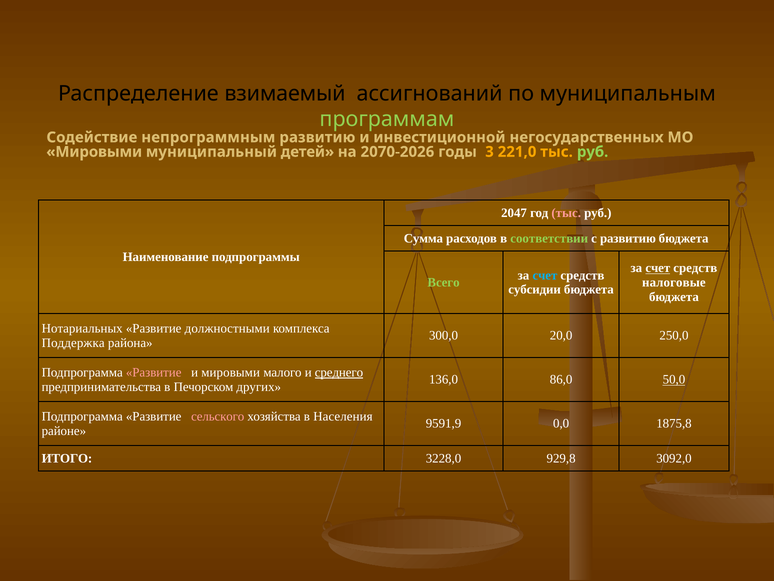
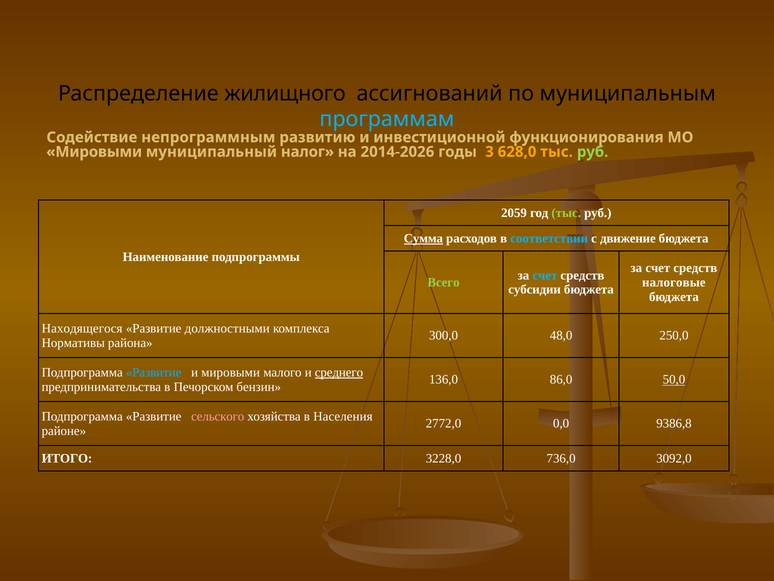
взимаемый: взимаемый -> жилищного
программам colour: light green -> light blue
негосударственных: негосударственных -> функционирования
детей: детей -> налог
2070-2026: 2070-2026 -> 2014-2026
221,0: 221,0 -> 628,0
2047: 2047 -> 2059
тыс at (566, 213) colour: pink -> light green
Сумма underline: none -> present
соответствии colour: light green -> light blue
с развитию: развитию -> движение
счет at (658, 268) underline: present -> none
Нотариальных: Нотариальных -> Находящегося
20,0: 20,0 -> 48,0
Поддержка: Поддержка -> Нормативы
Развитие at (154, 372) colour: pink -> light blue
других: других -> бензин
9591,9: 9591,9 -> 2772,0
1875,8: 1875,8 -> 9386,8
929,8: 929,8 -> 736,0
